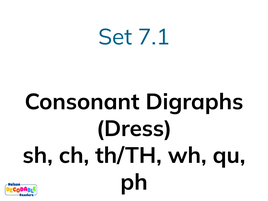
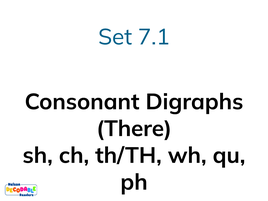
Dress: Dress -> There
